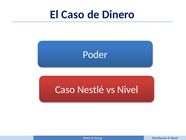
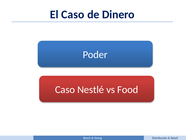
Nivel: Nivel -> Food
